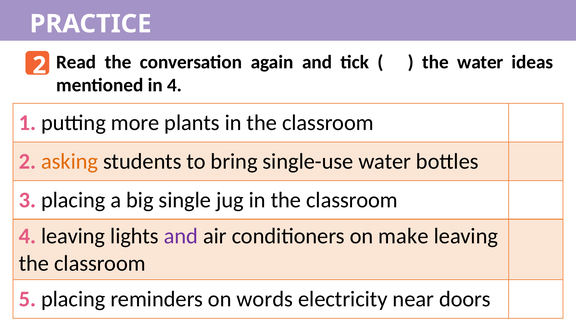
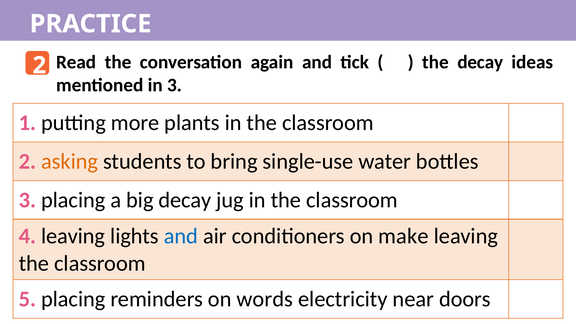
the water: water -> decay
in 4: 4 -> 3
big single: single -> decay
and at (181, 236) colour: purple -> blue
